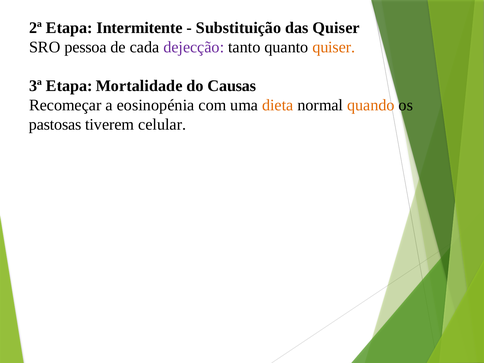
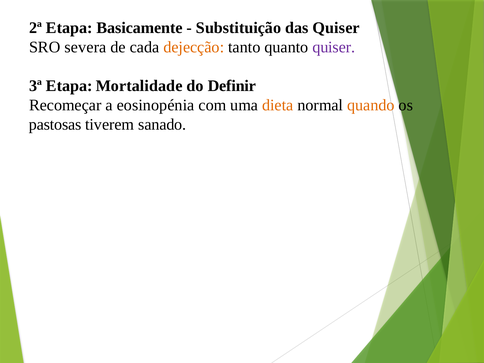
Intermitente: Intermitente -> Basicamente
pessoa: pessoa -> severa
dejecção colour: purple -> orange
quiser at (334, 47) colour: orange -> purple
Causas: Causas -> Definir
celular: celular -> sanado
